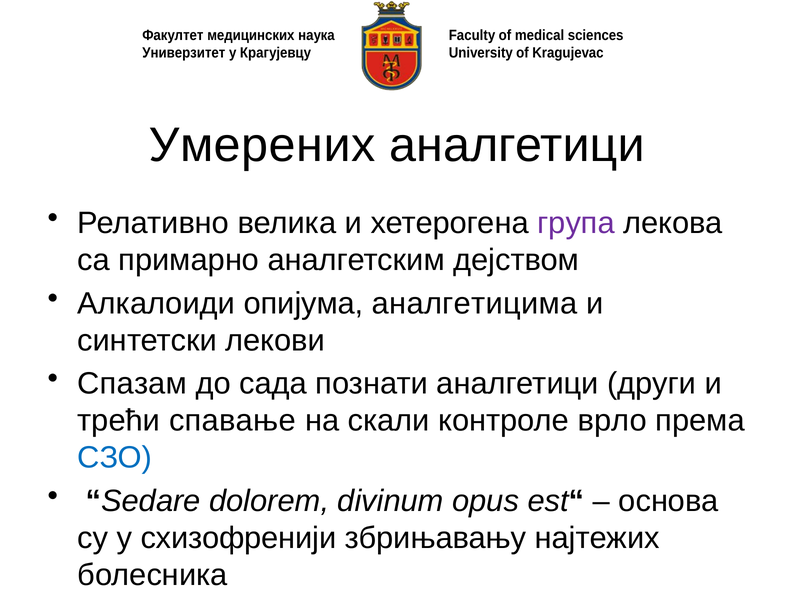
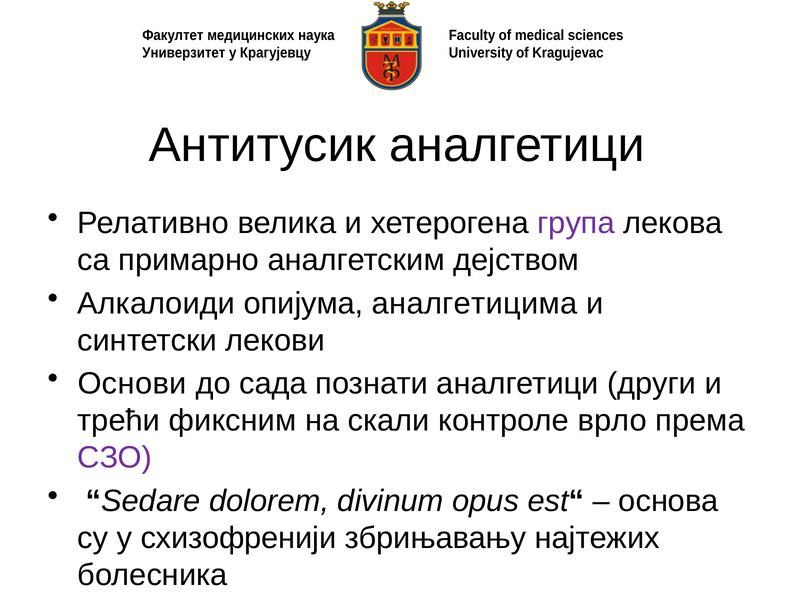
Умерених: Умерених -> Антитусик
Спазам: Спазам -> Основи
спавање: спавање -> фиксним
СЗО colour: blue -> purple
